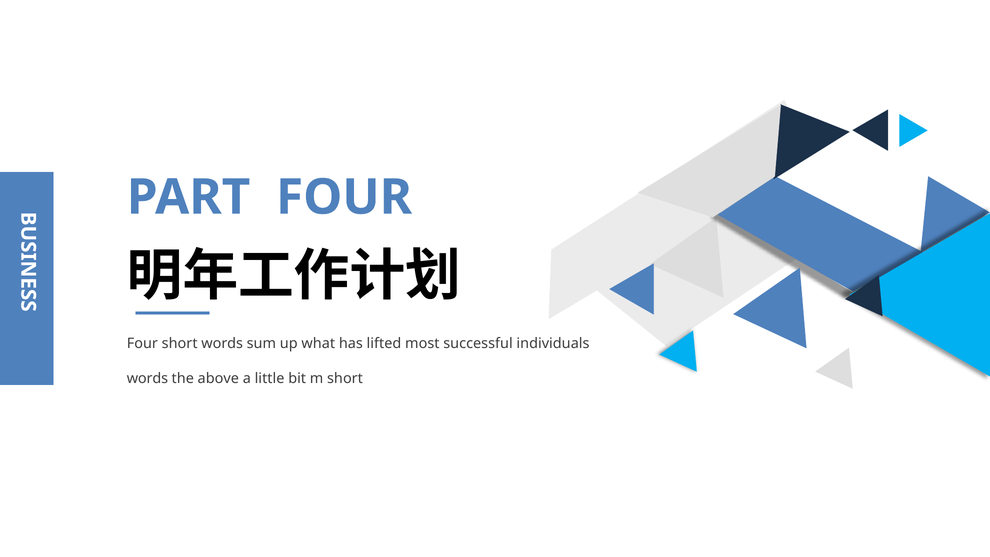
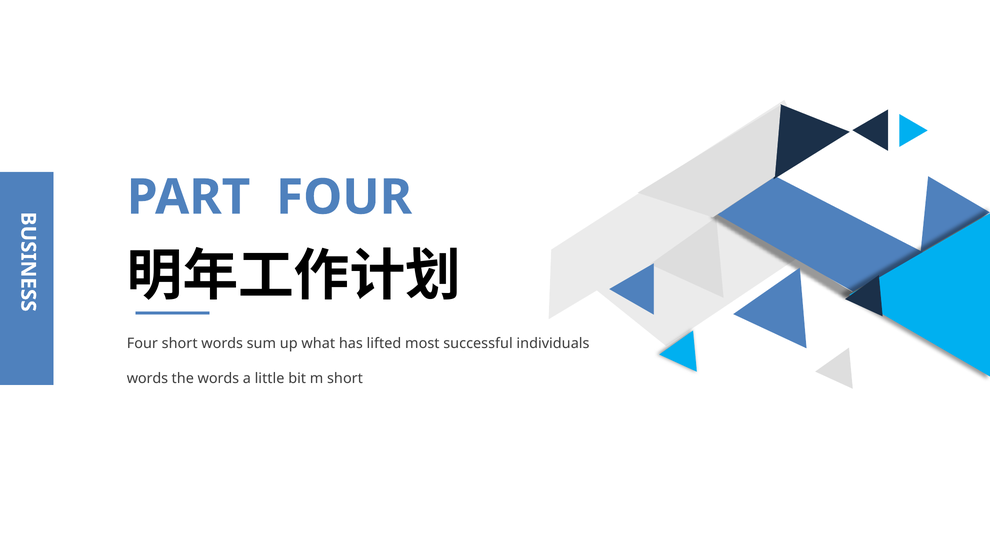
the above: above -> words
